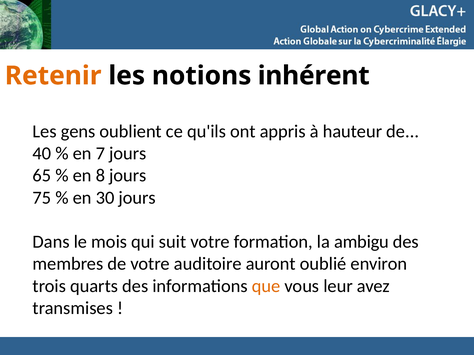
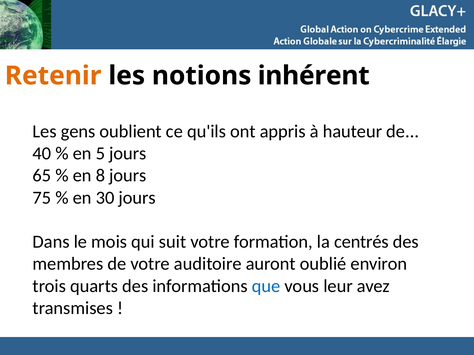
7: 7 -> 5
ambigu: ambigu -> centrés
que colour: orange -> blue
